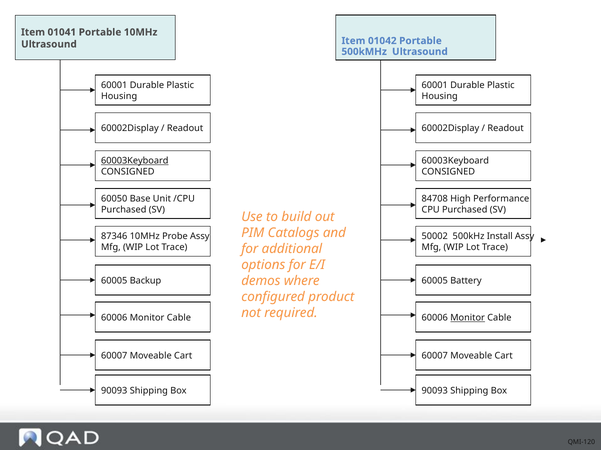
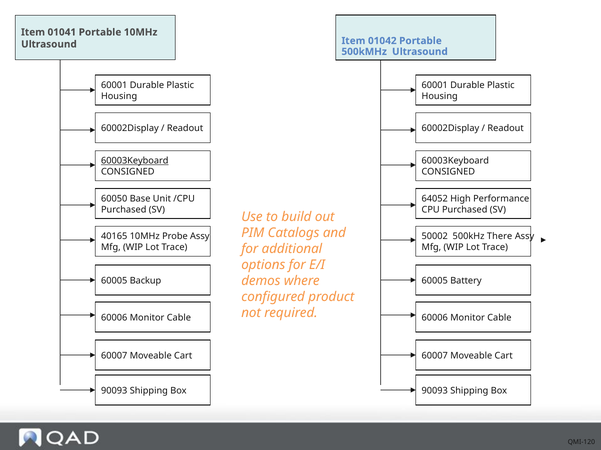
84708: 84708 -> 64052
87346: 87346 -> 40165
Install: Install -> There
Monitor at (468, 318) underline: present -> none
